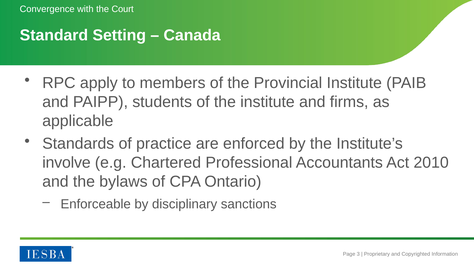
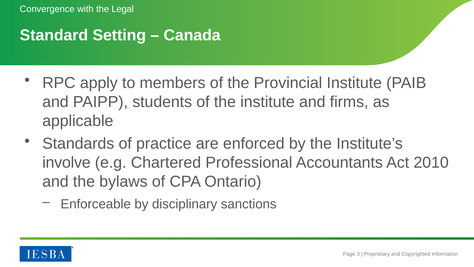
Court: Court -> Legal
